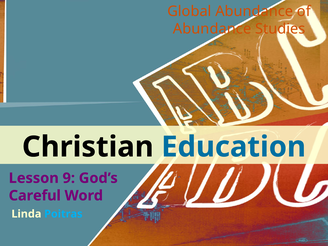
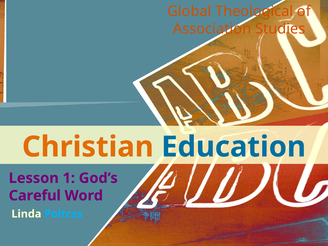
Global Abundance: Abundance -> Theological
Abundance at (212, 29): Abundance -> Association
Christian colour: black -> orange
9: 9 -> 1
